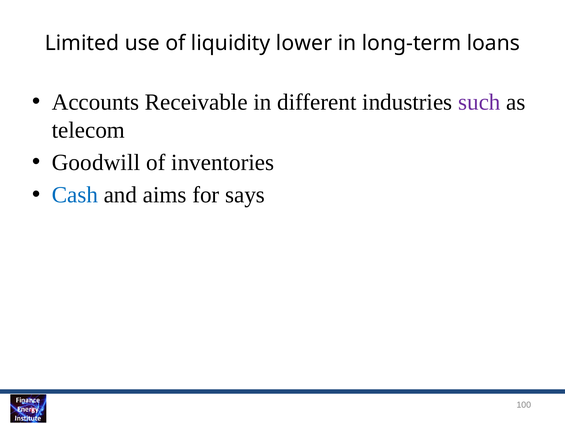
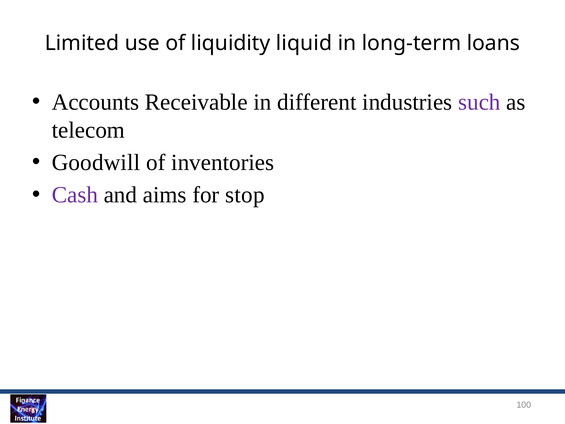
lower: lower -> liquid
Cash colour: blue -> purple
says: says -> stop
